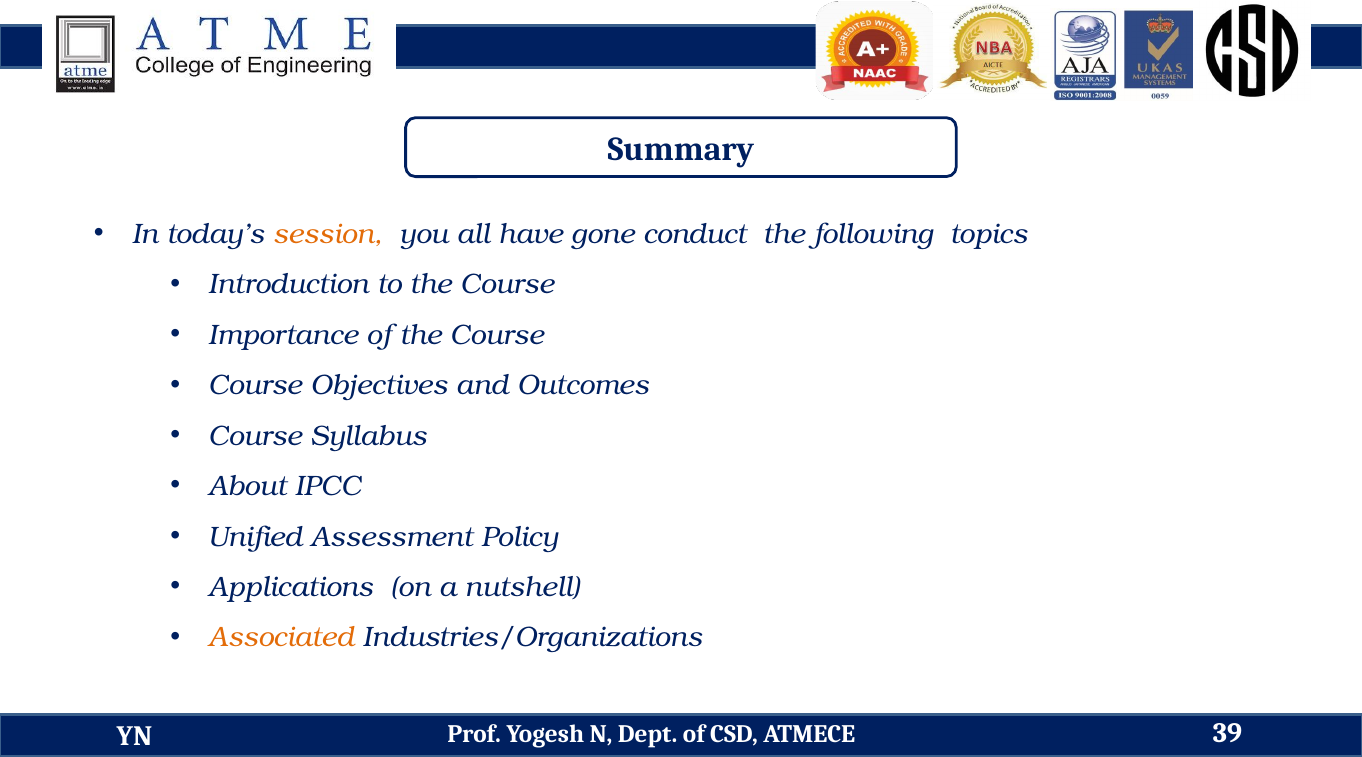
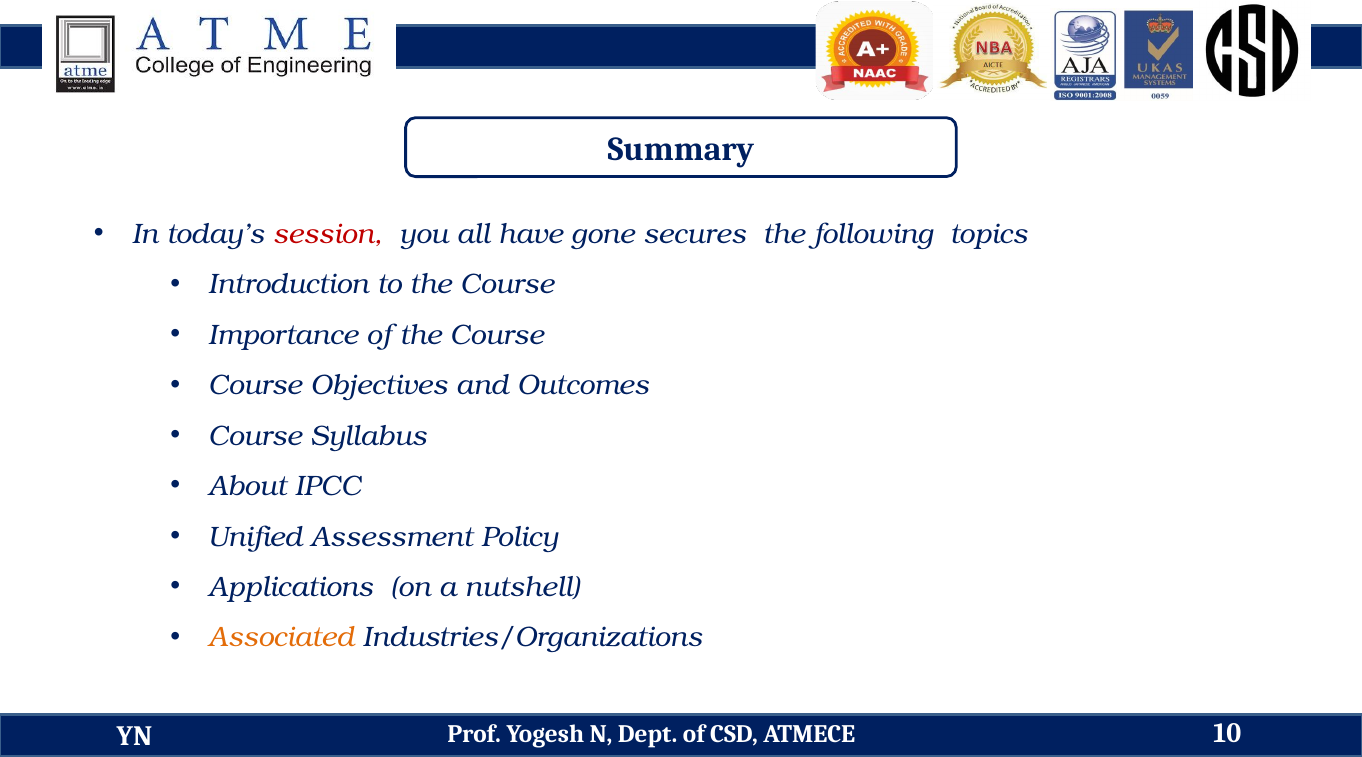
session colour: orange -> red
conduct: conduct -> secures
39: 39 -> 10
